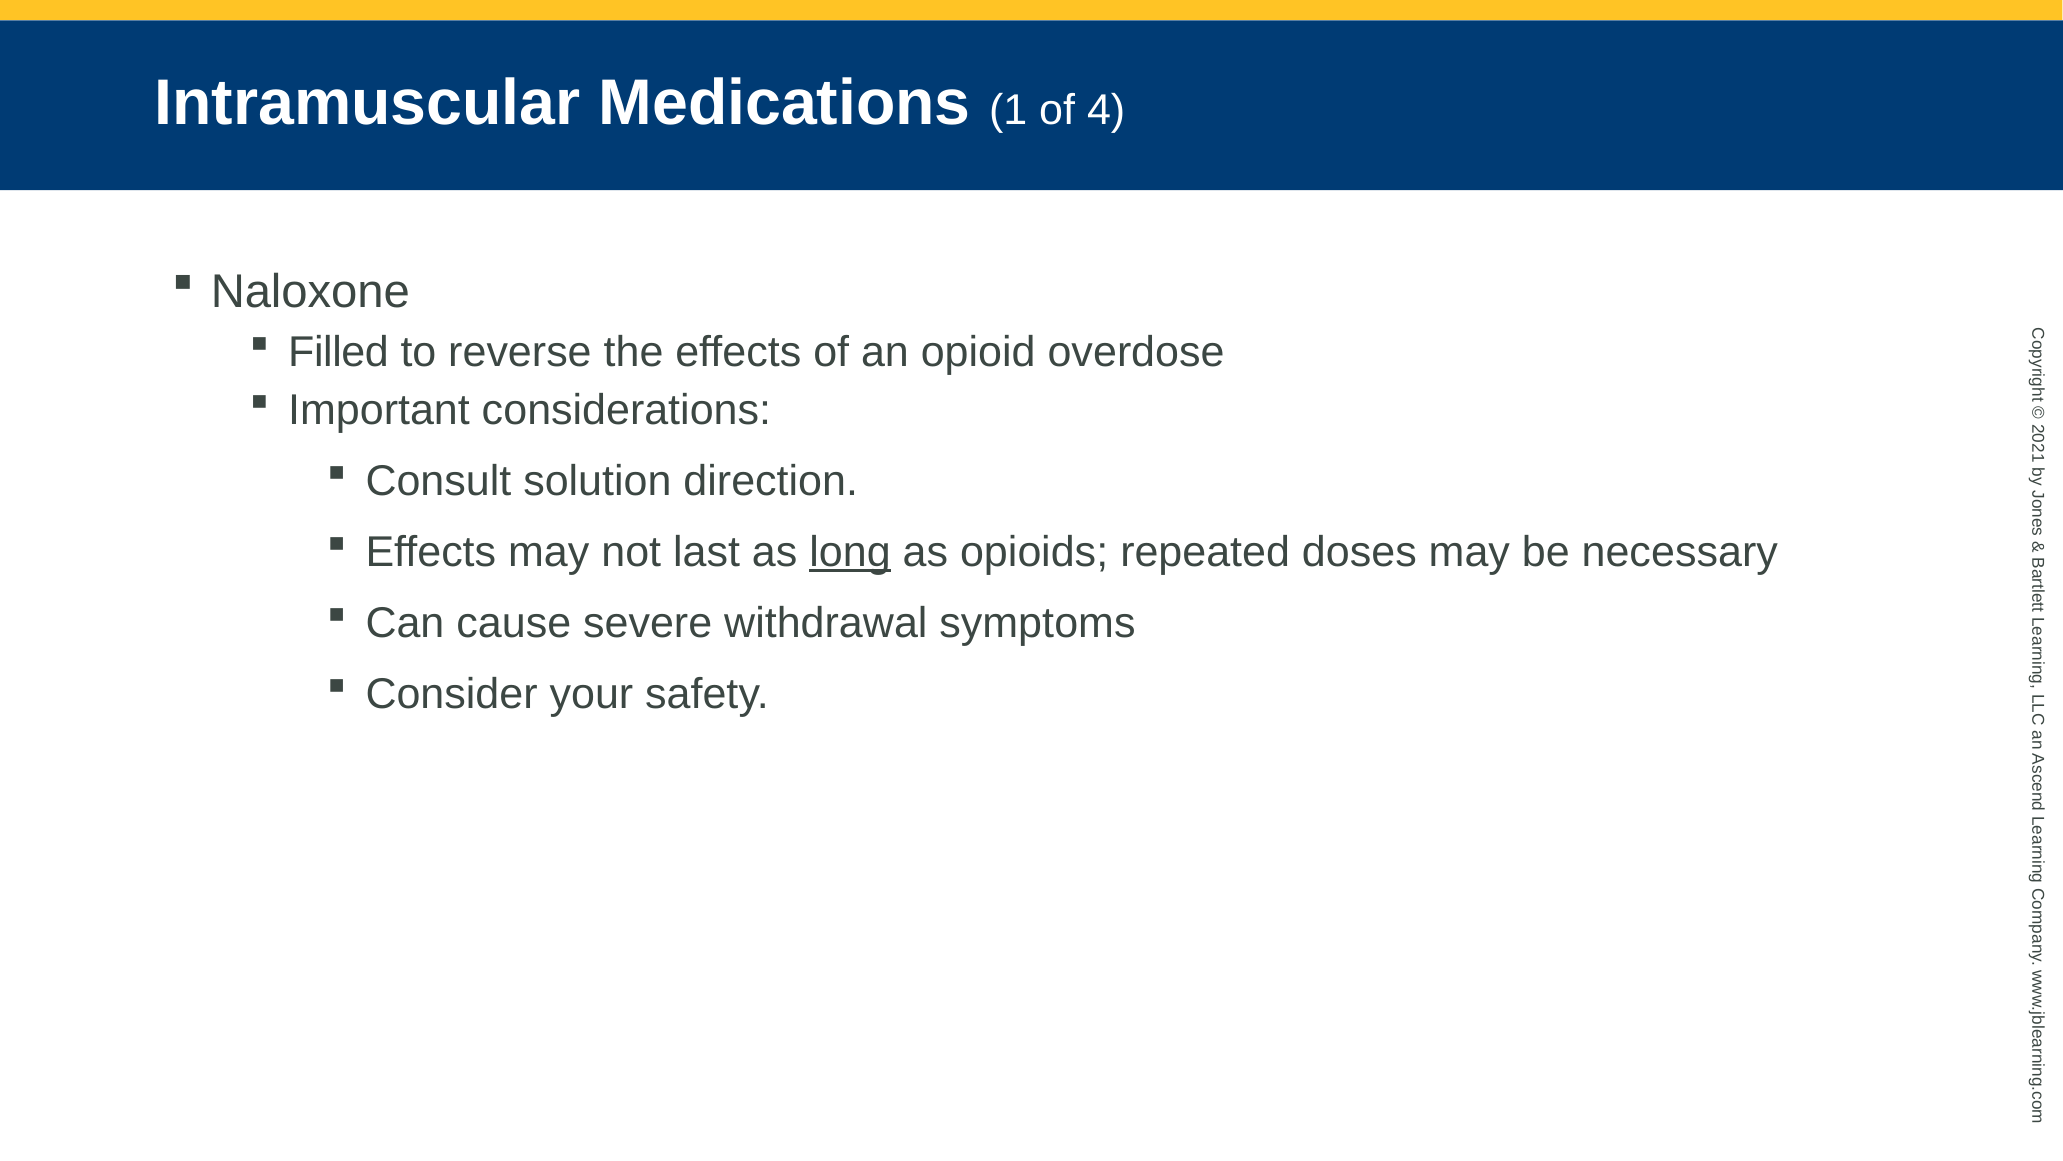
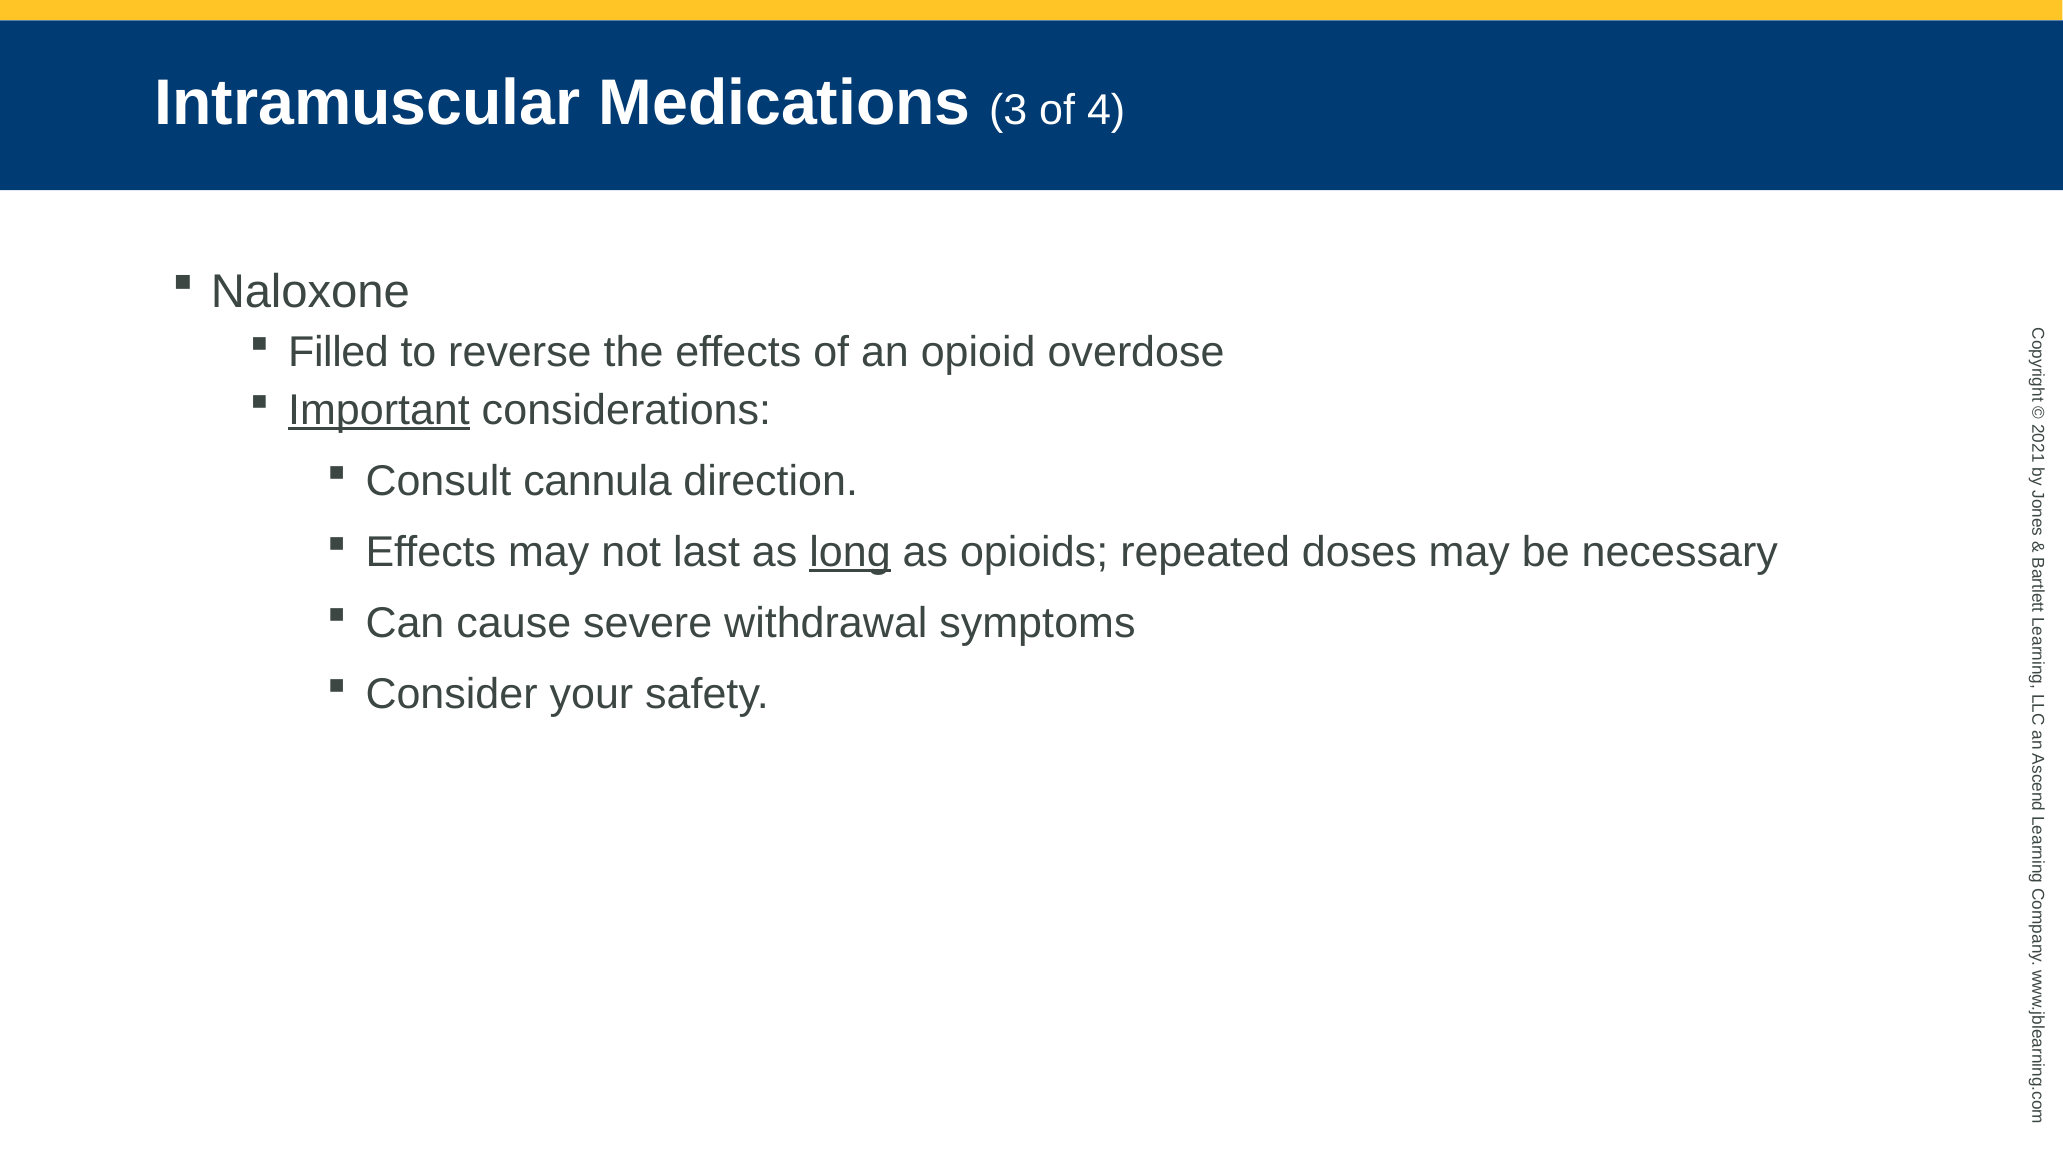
Medications 1: 1 -> 3
Important underline: none -> present
solution: solution -> cannula
